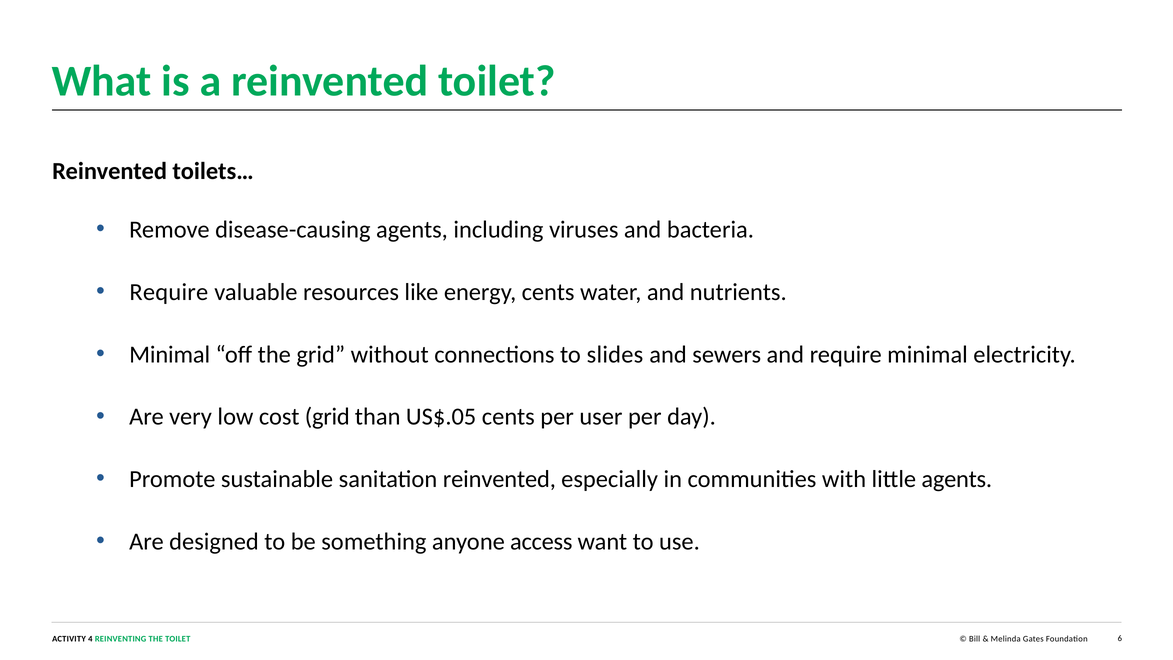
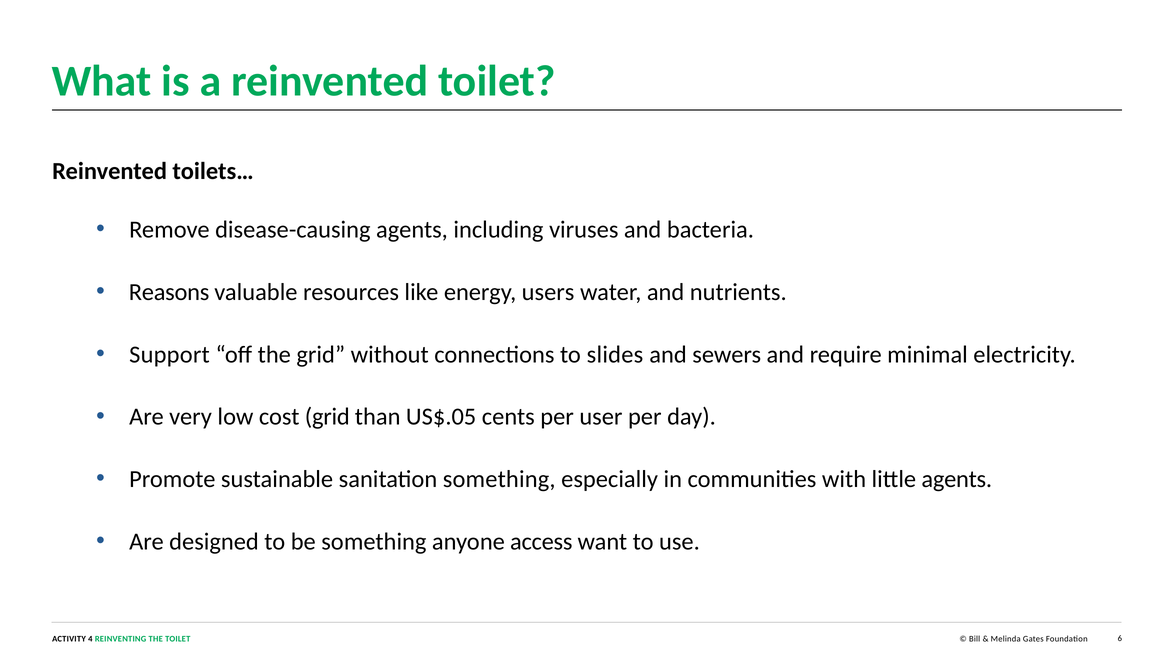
Require at (169, 292): Require -> Reasons
energy cents: cents -> users
Minimal at (170, 354): Minimal -> Support
sanitation reinvented: reinvented -> something
